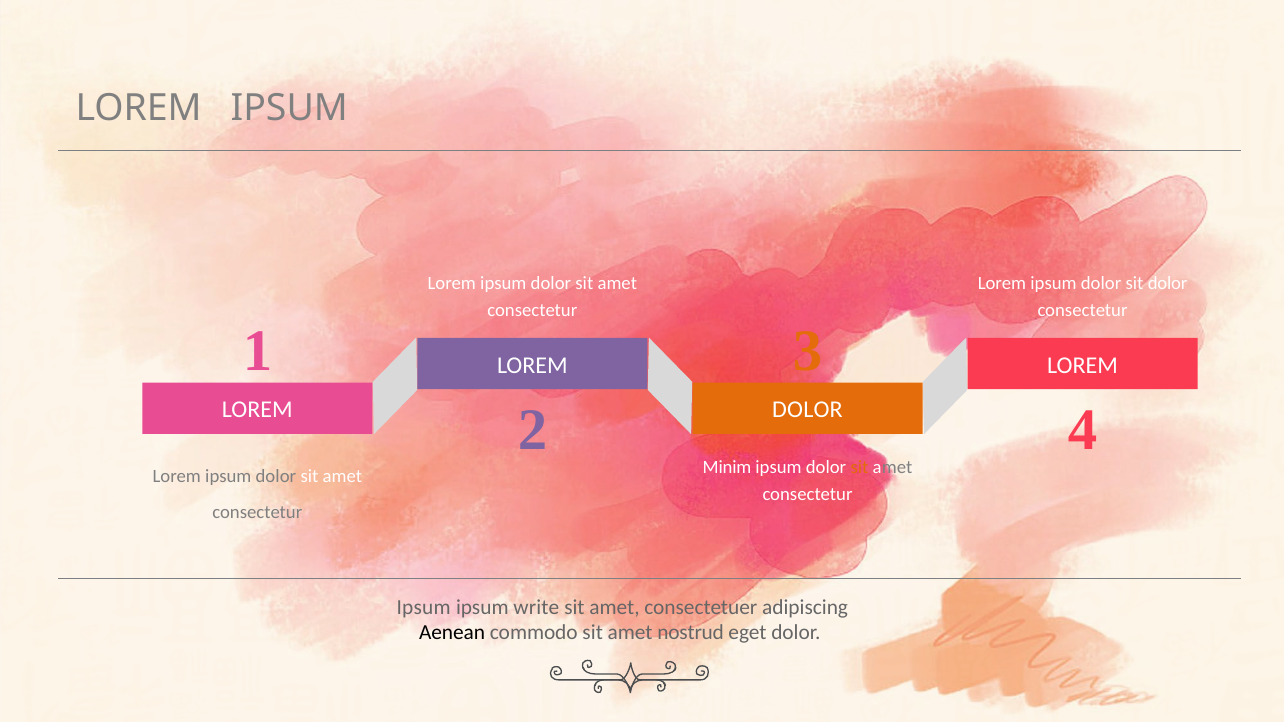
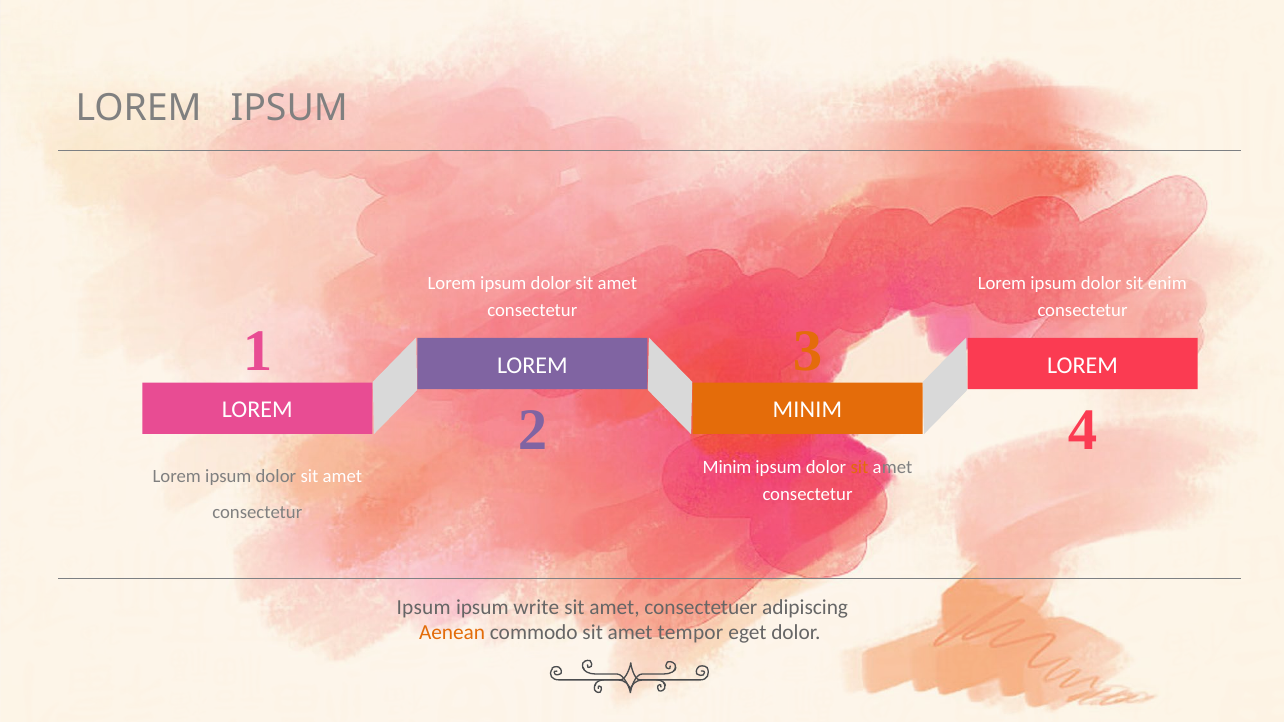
sit dolor: dolor -> enim
DOLOR at (807, 410): DOLOR -> MINIM
Aenean colour: black -> orange
nostrud: nostrud -> tempor
